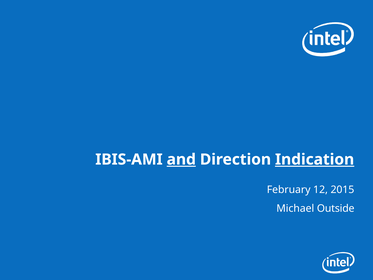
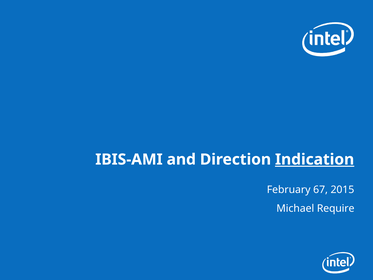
and underline: present -> none
12: 12 -> 67
Outside: Outside -> Require
